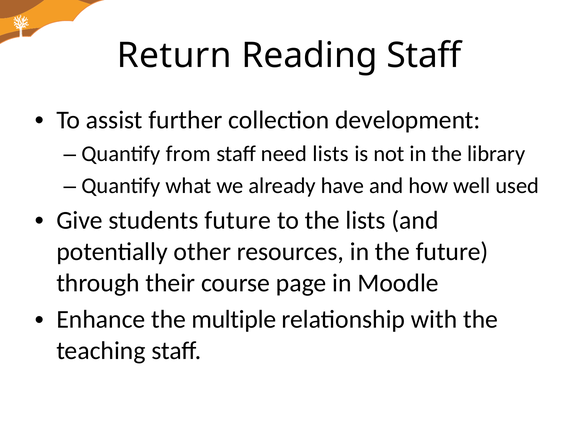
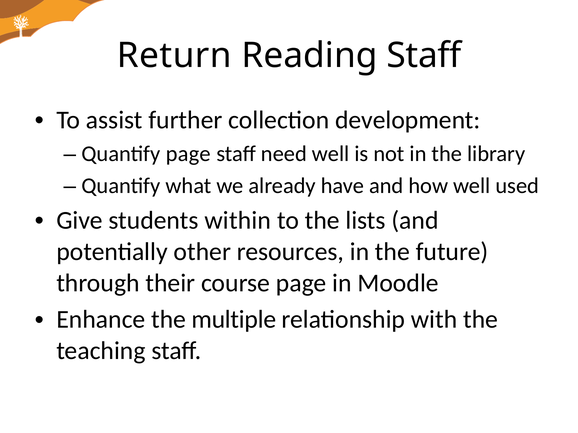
Quantify from: from -> page
need lists: lists -> well
students future: future -> within
